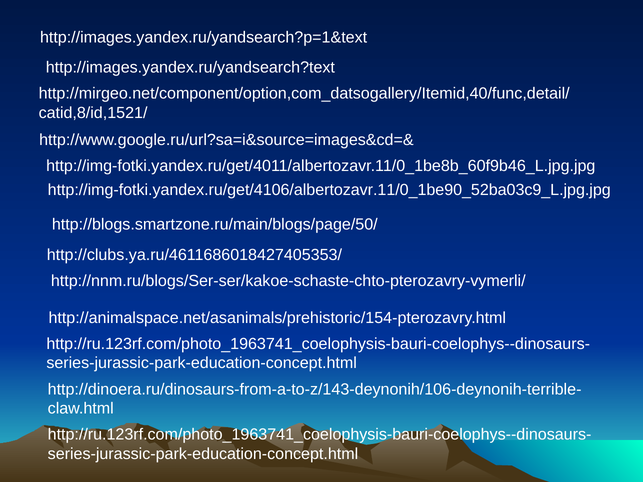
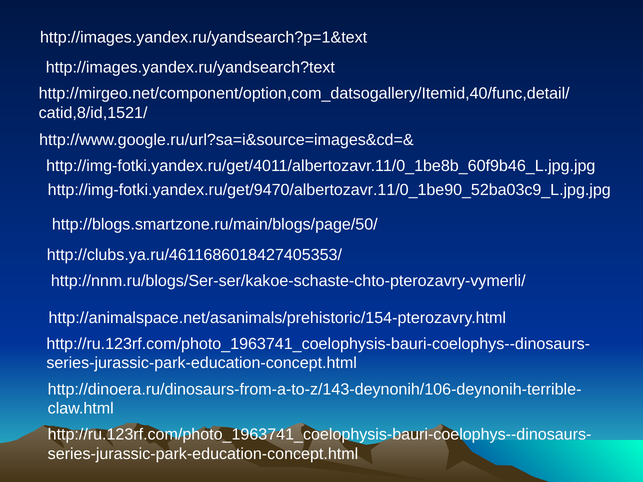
http://img-fotki.yandex.ru/get/4106/albertozavr.11/0_1be90_52ba03c9_L.jpg.jpg: http://img-fotki.yandex.ru/get/4106/albertozavr.11/0_1be90_52ba03c9_L.jpg.jpg -> http://img-fotki.yandex.ru/get/9470/albertozavr.11/0_1be90_52ba03c9_L.jpg.jpg
